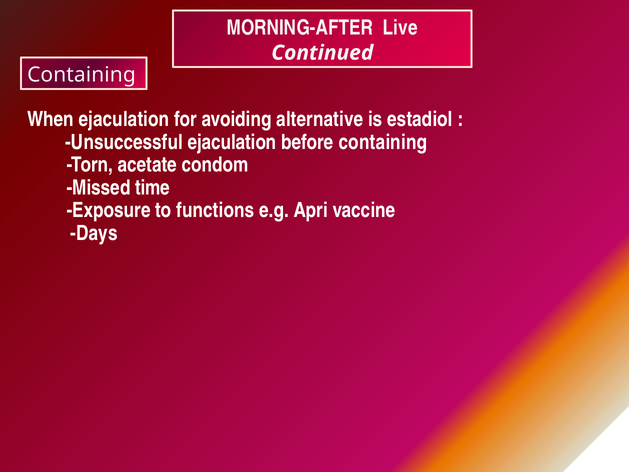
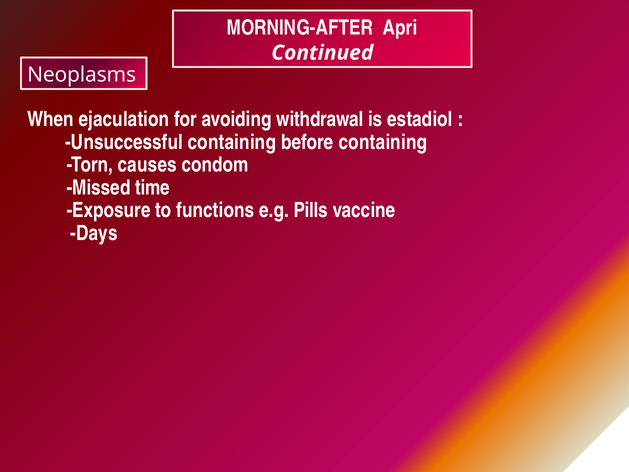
Live: Live -> Apri
Containing at (81, 75): Containing -> Neoplasms
alternative: alternative -> withdrawal
Unsuccessful ejaculation: ejaculation -> containing
acetate: acetate -> causes
Apri: Apri -> Pills
